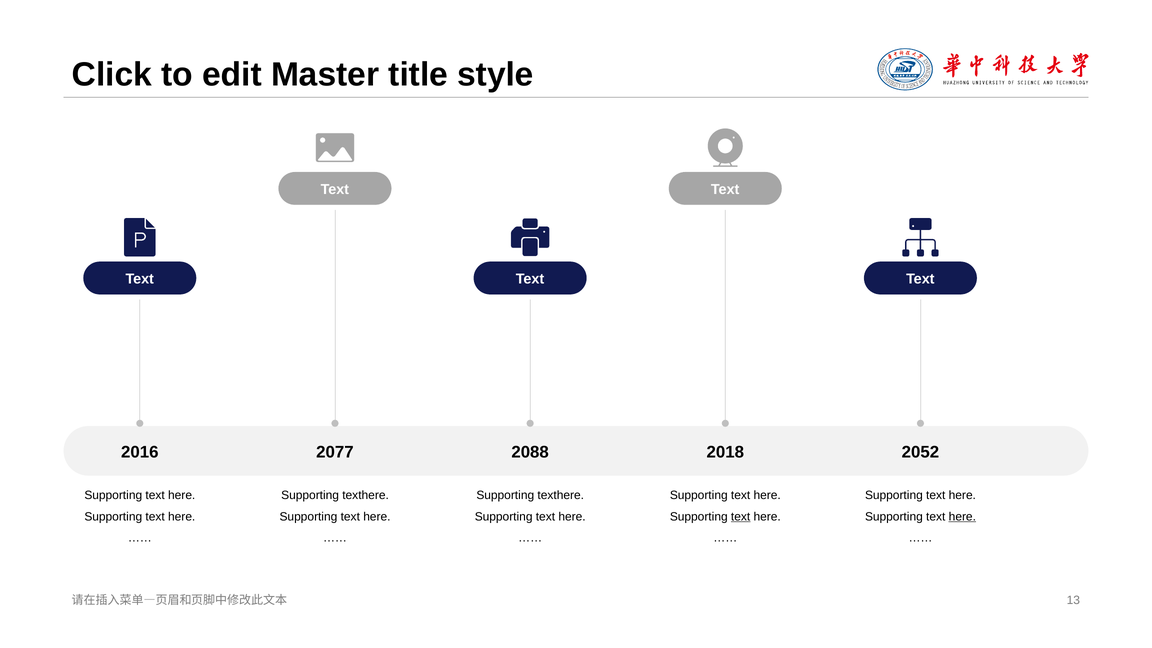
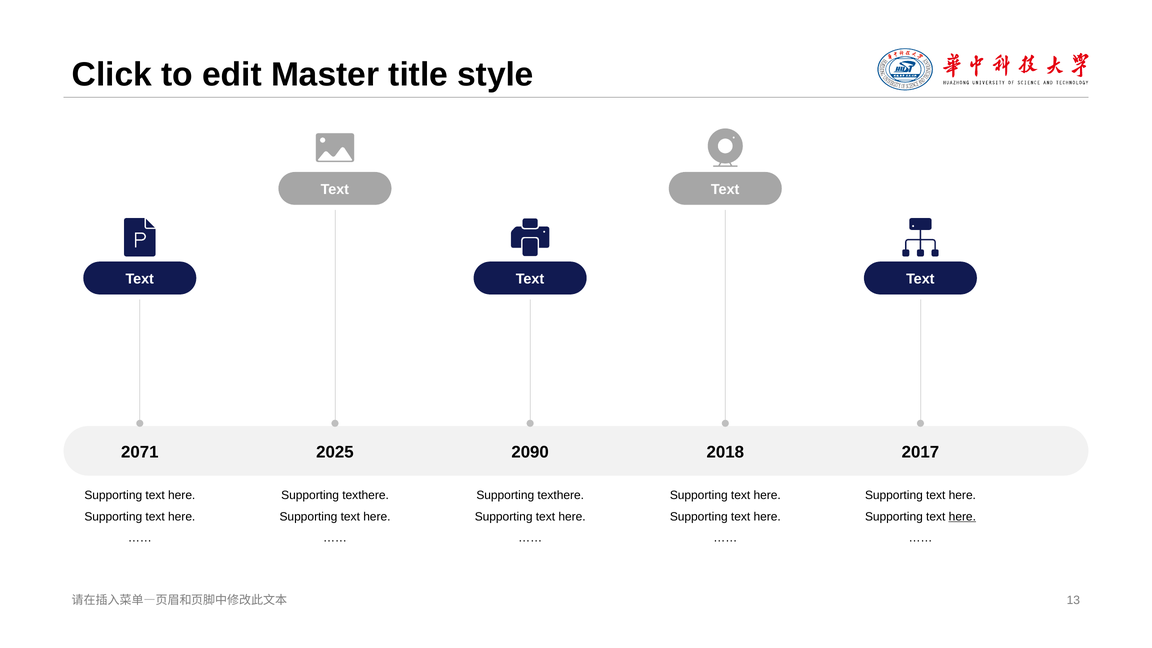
2016: 2016 -> 2071
2077: 2077 -> 2025
2088: 2088 -> 2090
2052: 2052 -> 2017
text at (741, 517) underline: present -> none
